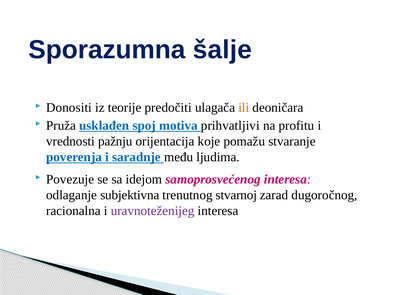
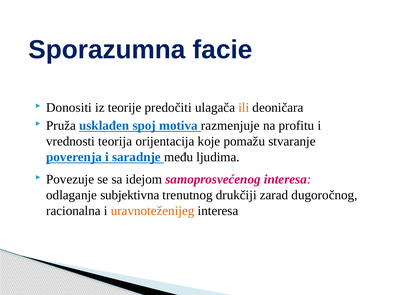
šalje: šalje -> facie
prihvatljivi: prihvatljivi -> razmenjuje
pažnju: pažnju -> teorija
stvarnoj: stvarnoj -> drukčiji
uravnoteženijeg colour: purple -> orange
